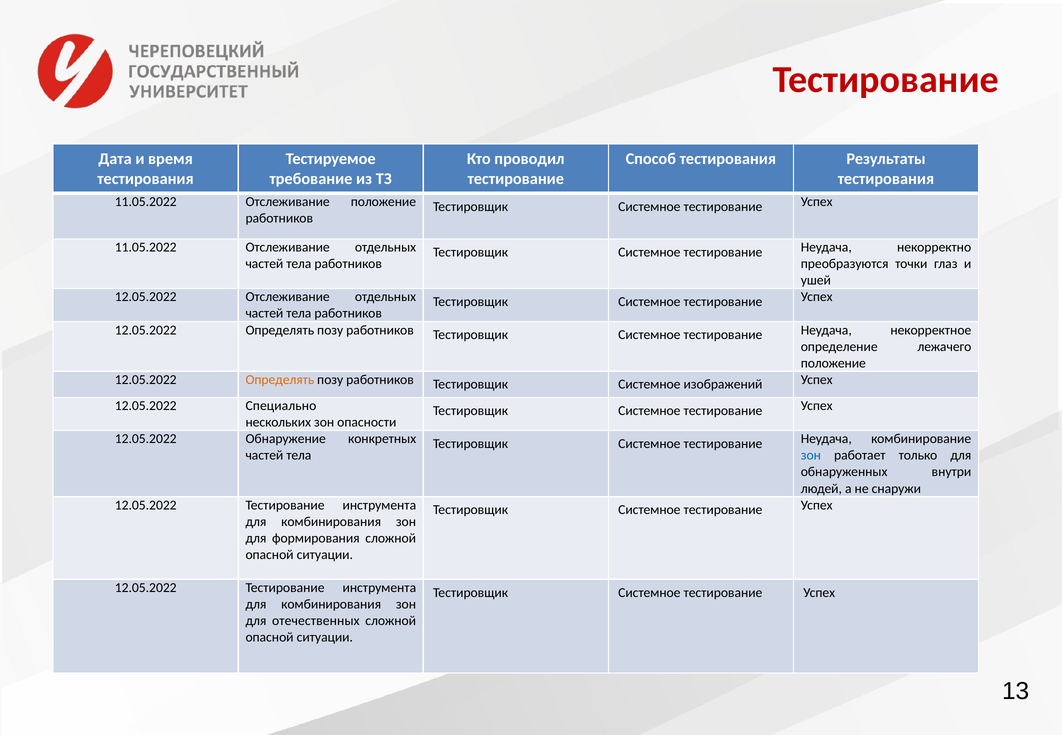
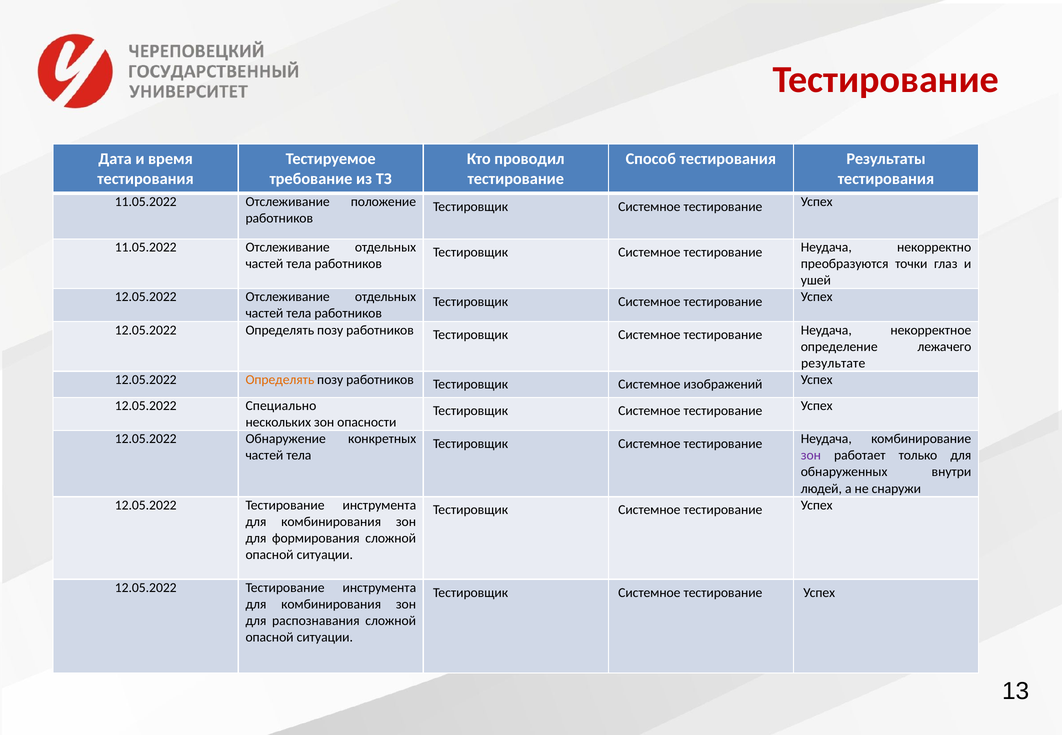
положение at (833, 363): положение -> результате
зон at (811, 456) colour: blue -> purple
отечественных: отечественных -> распознавания
